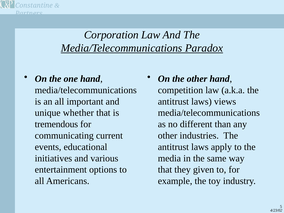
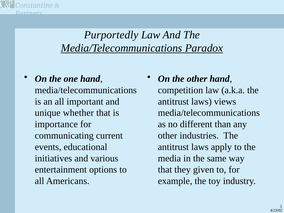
Corporation: Corporation -> Purportedly
tremendous: tremendous -> importance
